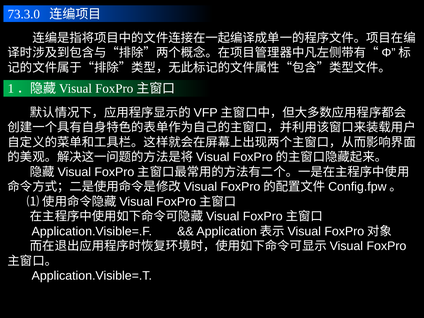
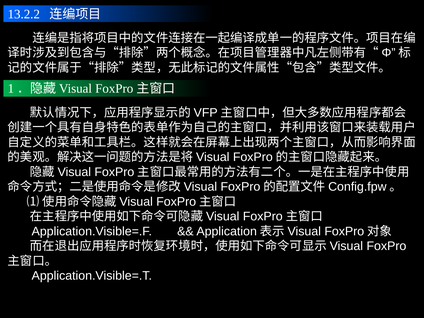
73.3.0: 73.3.0 -> 13.2.2
